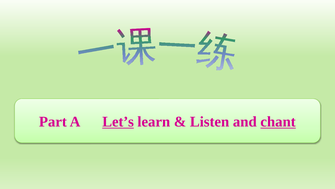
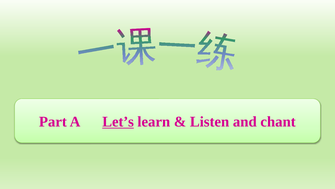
chant underline: present -> none
